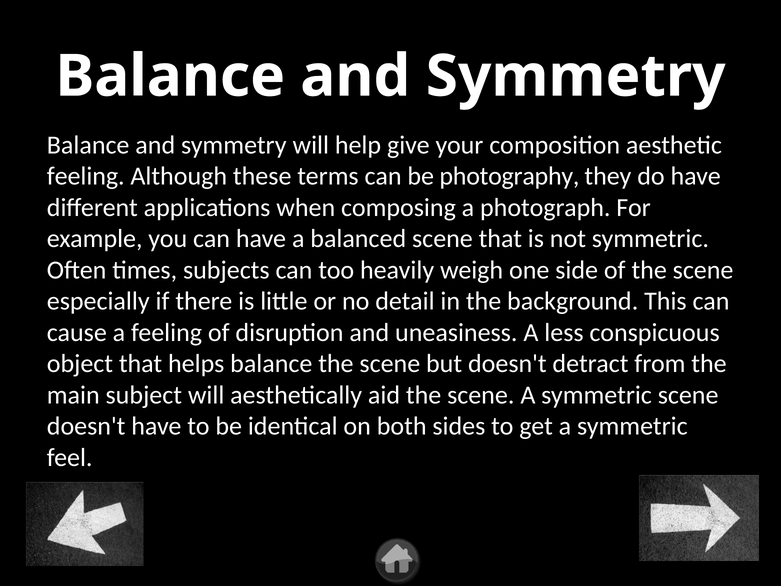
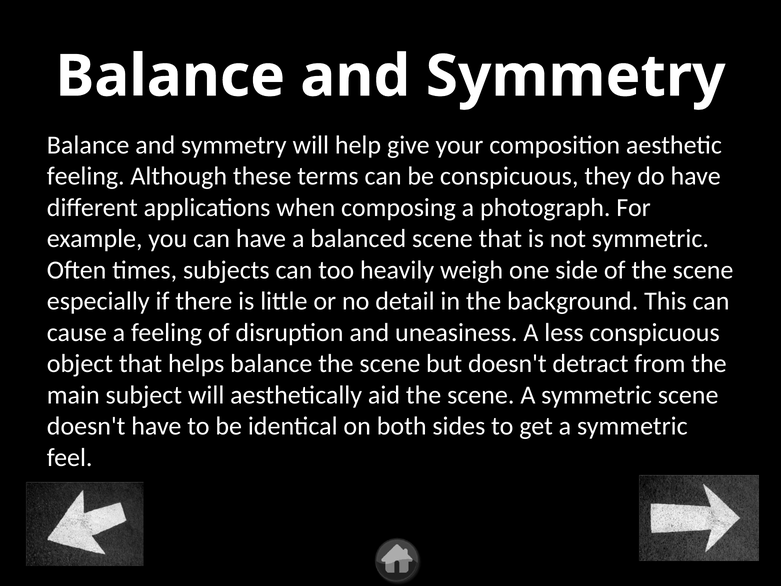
be photography: photography -> conspicuous
